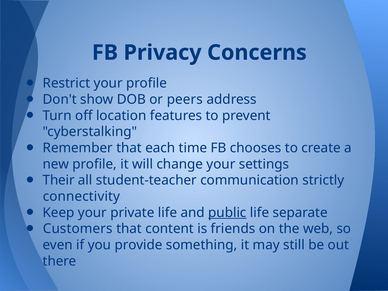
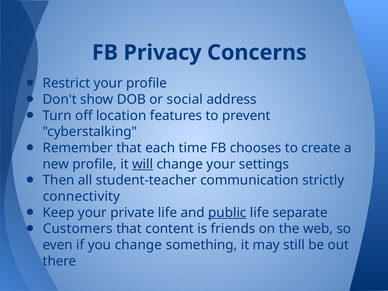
peers: peers -> social
will underline: none -> present
Their: Their -> Then
you provide: provide -> change
